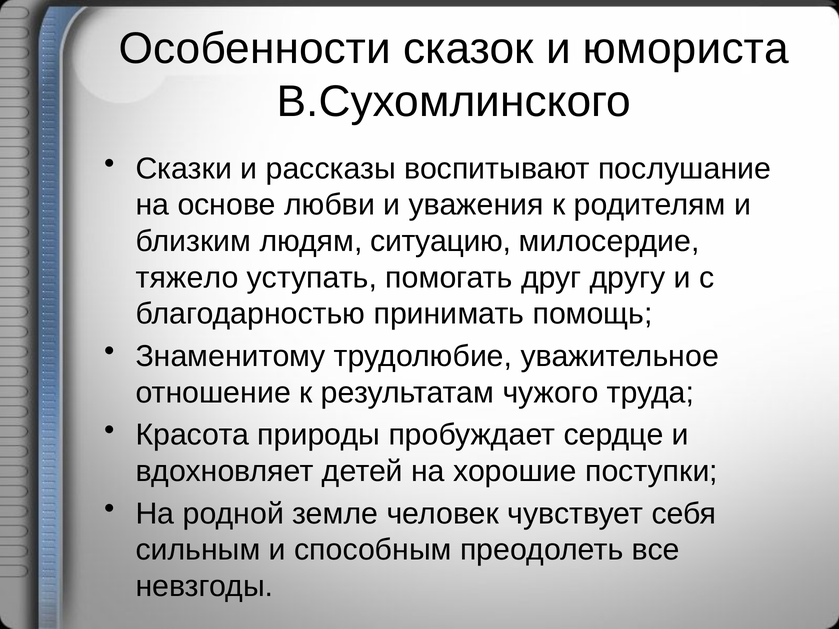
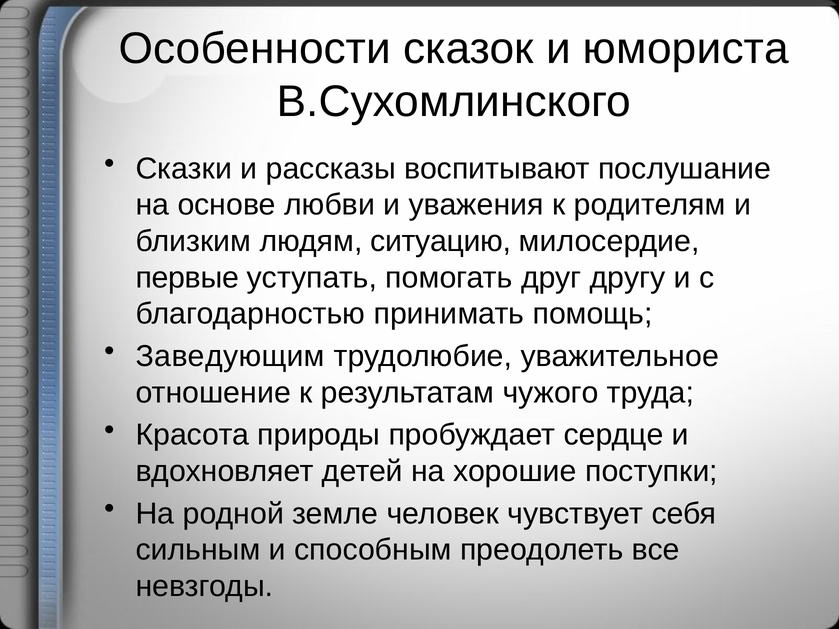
тяжело: тяжело -> первые
Знаменитому: Знаменитому -> Заведующим
